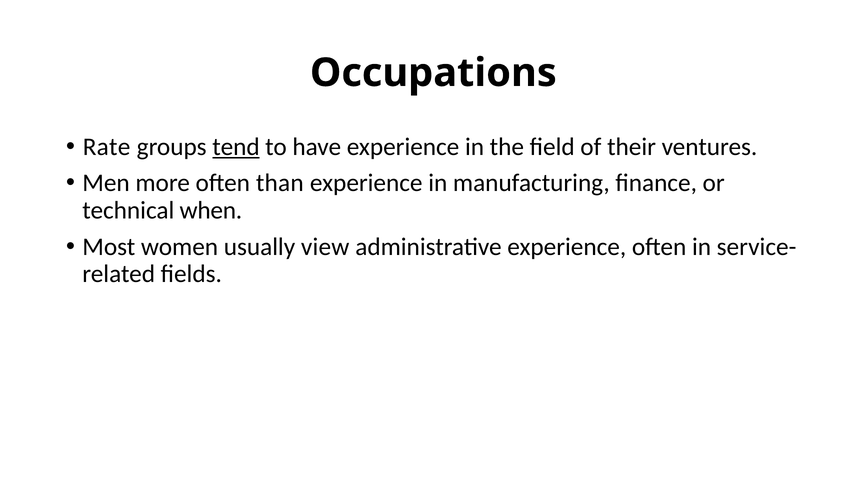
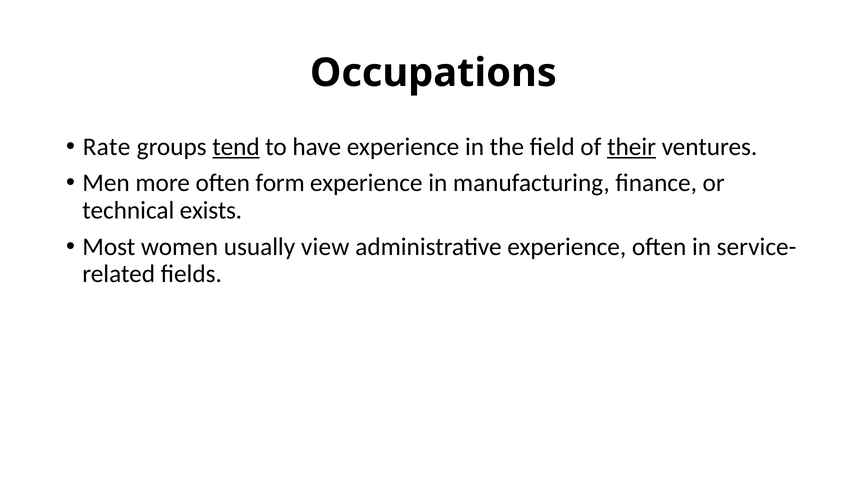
their underline: none -> present
than: than -> form
when: when -> exists
